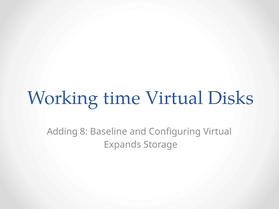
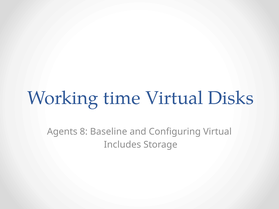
Adding: Adding -> Agents
Expands: Expands -> Includes
